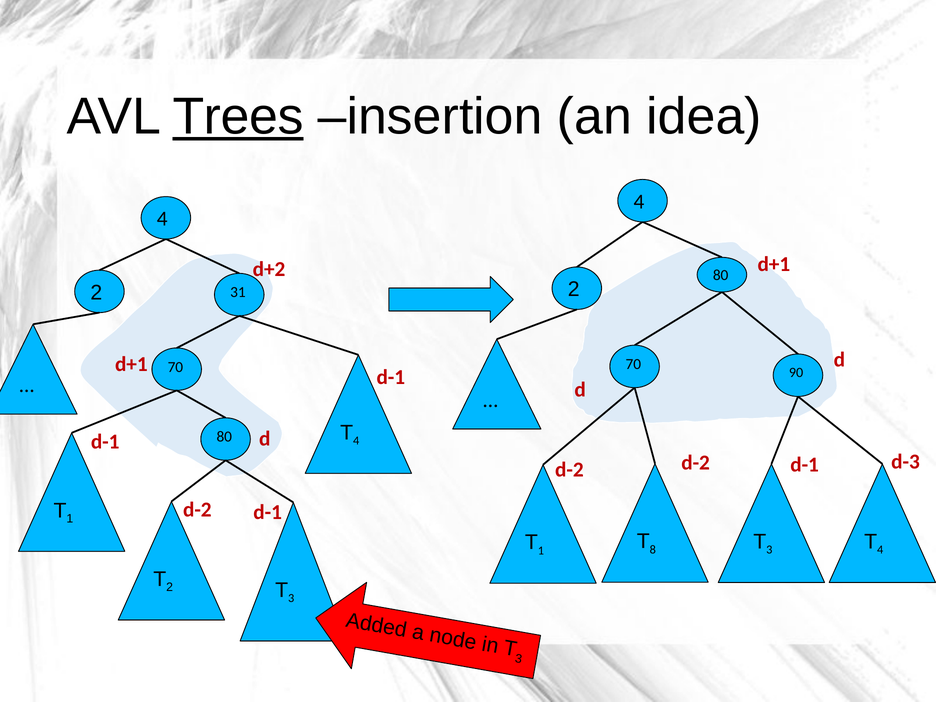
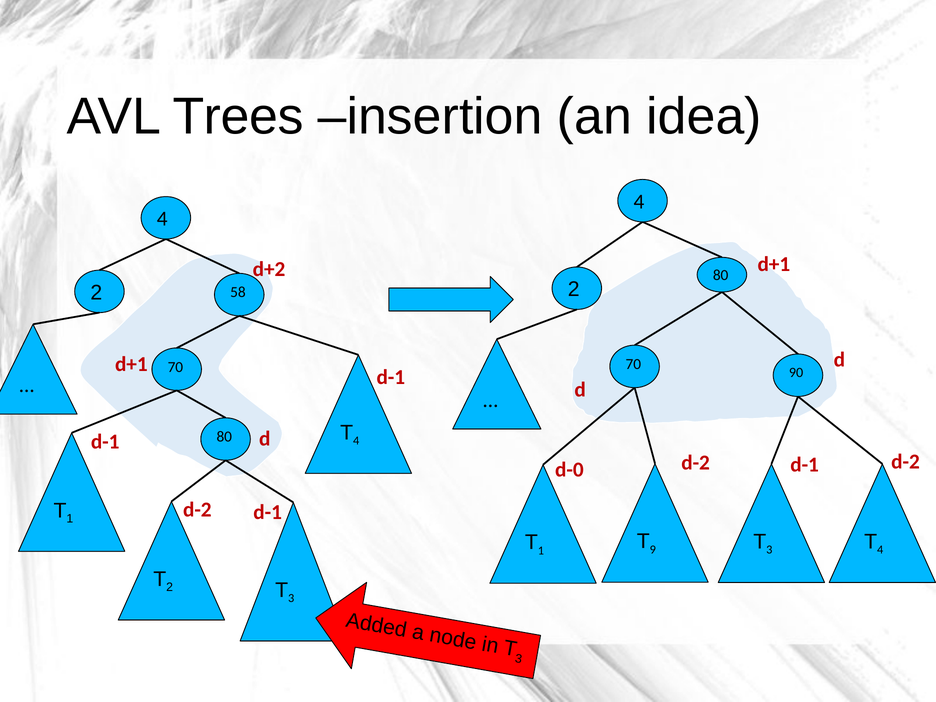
Trees underline: present -> none
31: 31 -> 58
d-3 at (906, 462): d-3 -> d-2
d-2 at (569, 470): d-2 -> d-0
8: 8 -> 9
